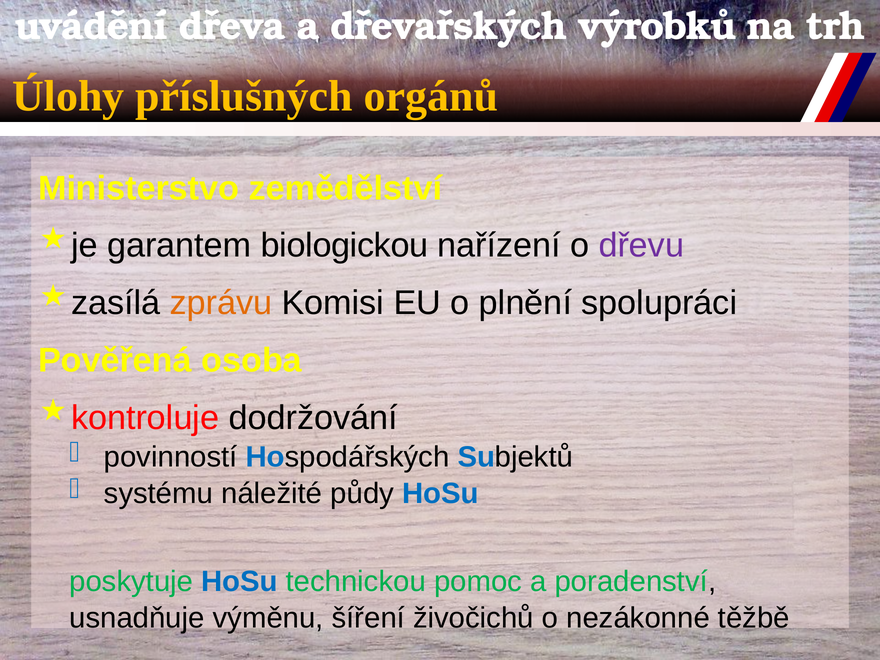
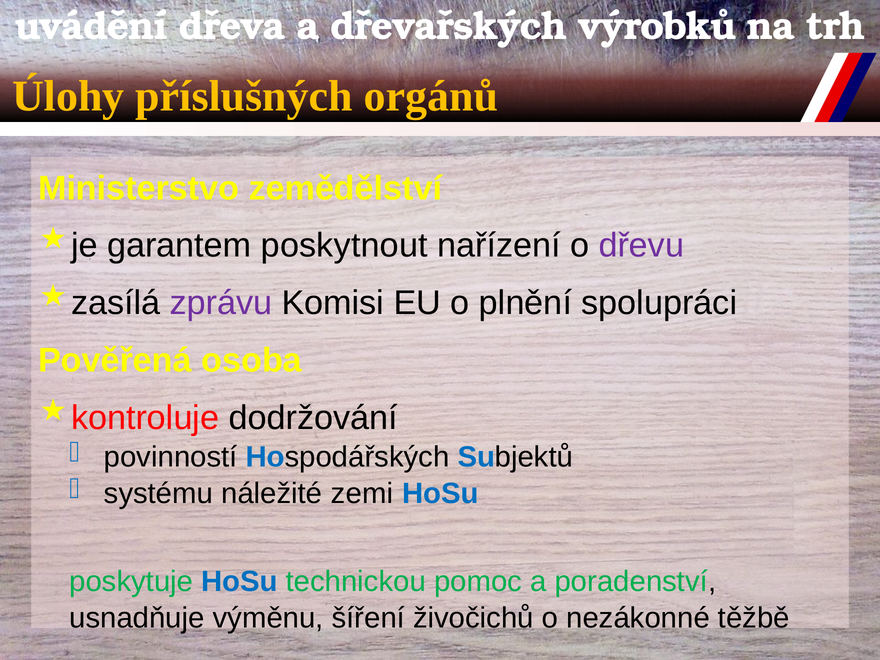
biologickou: biologickou -> poskytnout
zprávu colour: orange -> purple
půdy: půdy -> zemi
